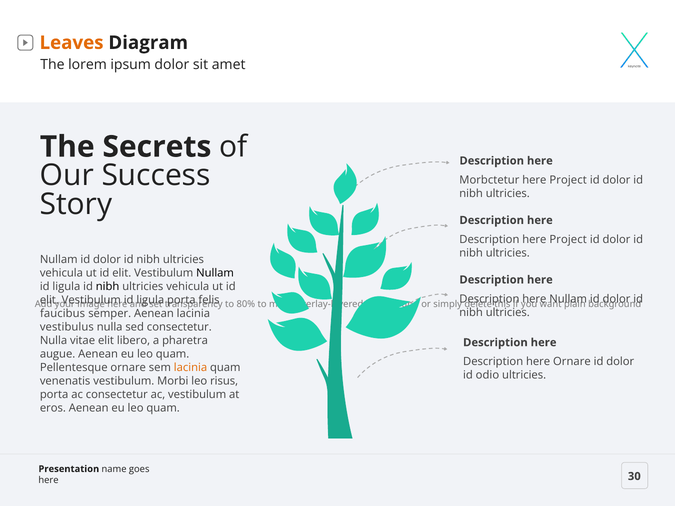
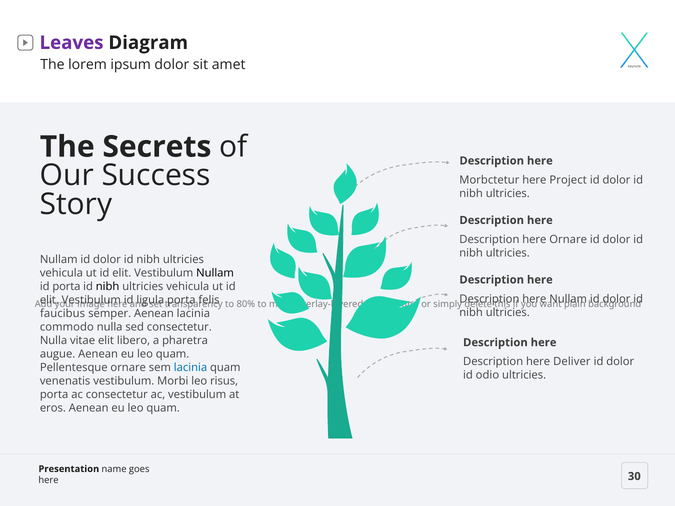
Leaves colour: orange -> purple
Description here Project: Project -> Ornare
ligula at (66, 287): ligula -> porta
vestibulus: vestibulus -> commodo
here Ornare: Ornare -> Deliver
lacinia at (190, 368) colour: orange -> blue
